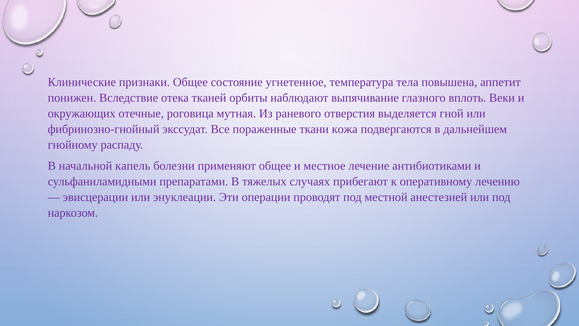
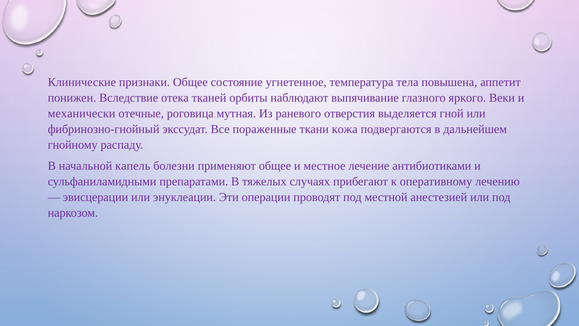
вплоть: вплоть -> яркого
окружающих: окружающих -> механически
